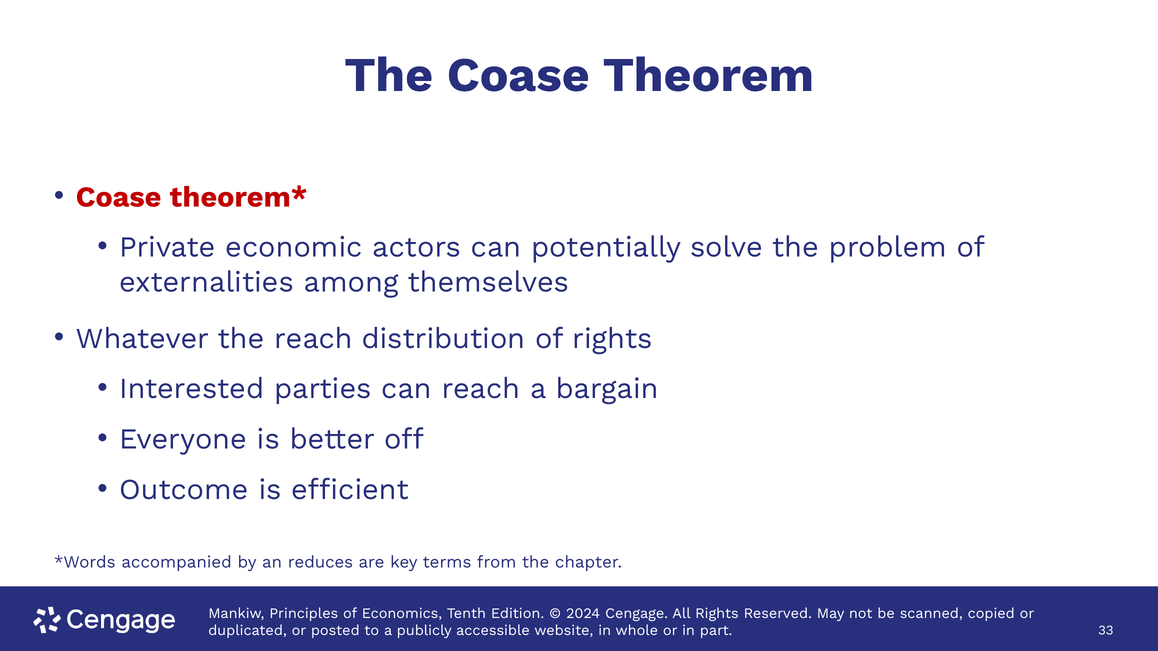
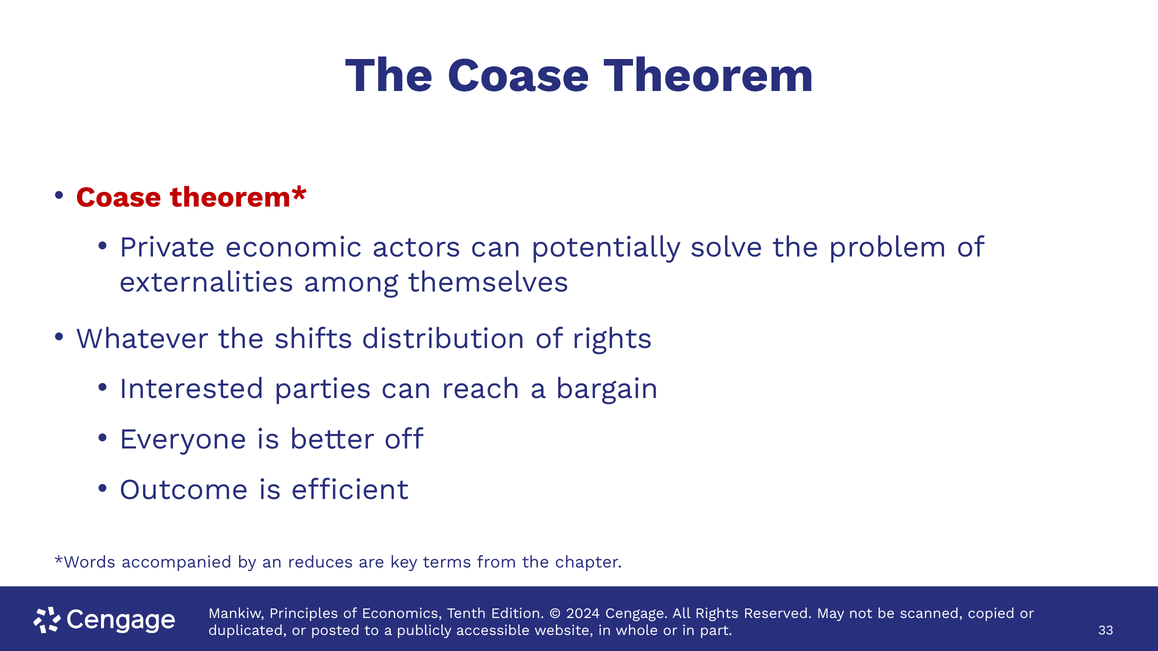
the reach: reach -> shifts
